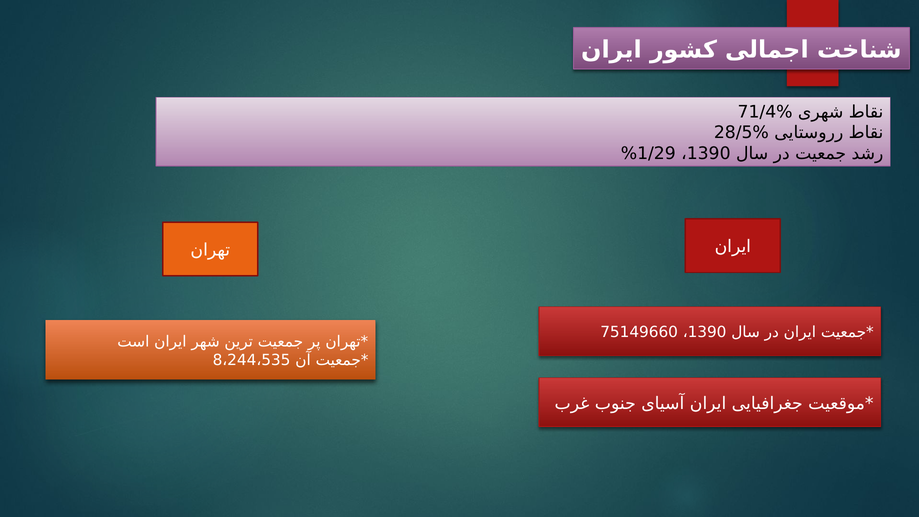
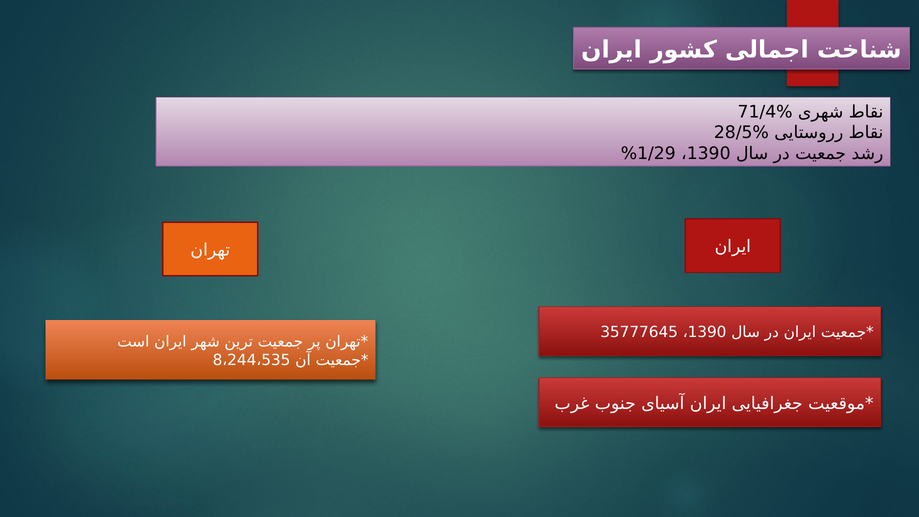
75149660: 75149660 -> 35777645
